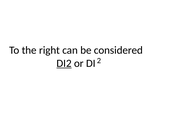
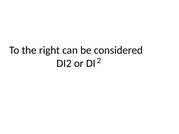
DI2 underline: present -> none
